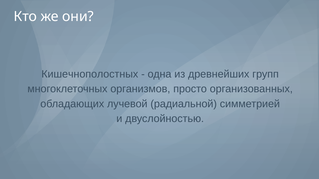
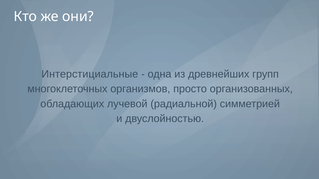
Кишечнополостных: Кишечнополостных -> Интерстициальные
